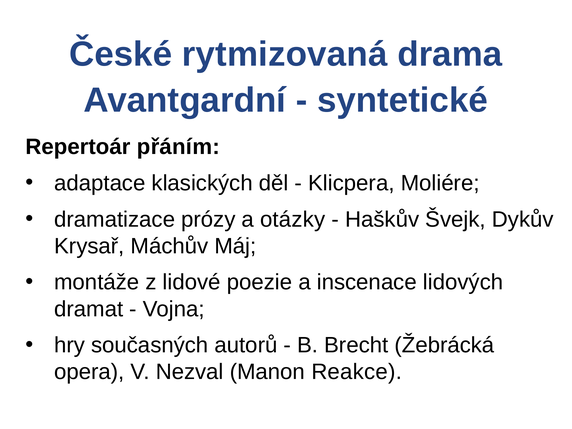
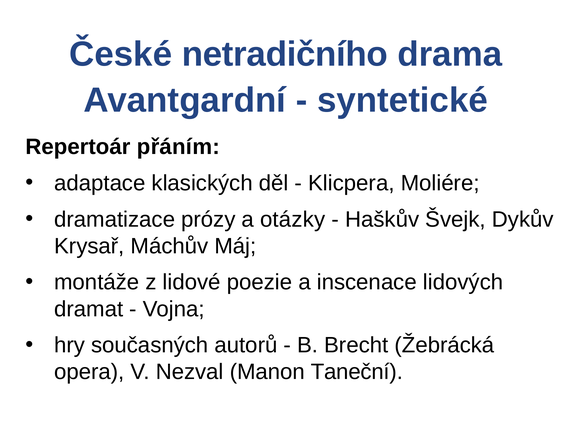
rytmizovaná: rytmizovaná -> netradičního
Reakce: Reakce -> Taneční
